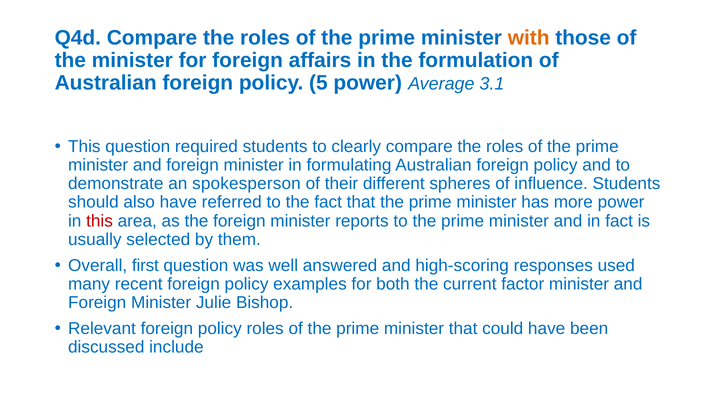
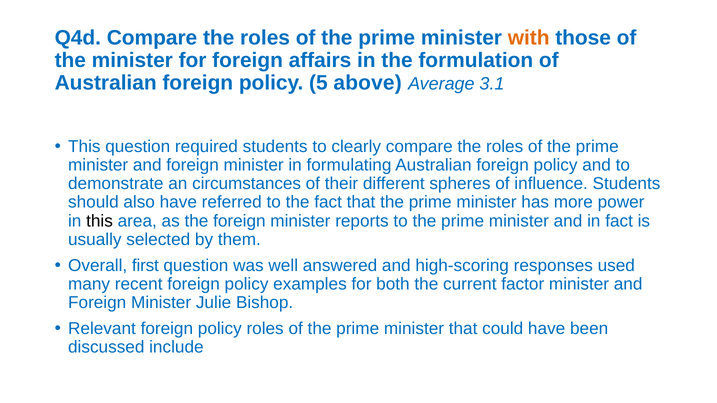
5 power: power -> above
spokesperson: spokesperson -> circumstances
this at (100, 221) colour: red -> black
